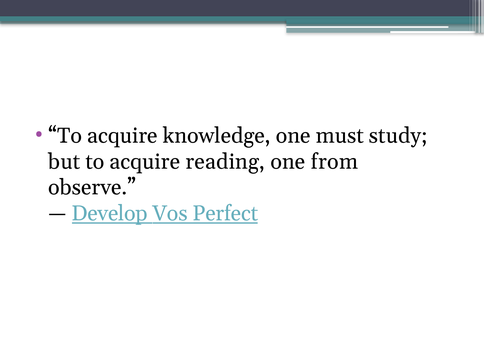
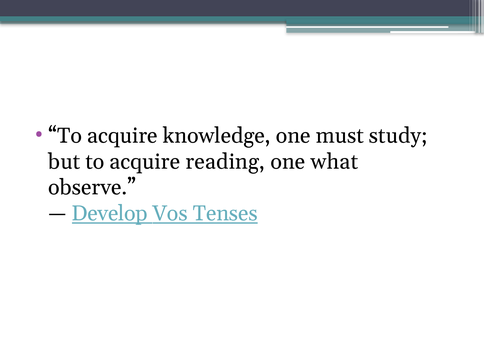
from: from -> what
Perfect: Perfect -> Tenses
